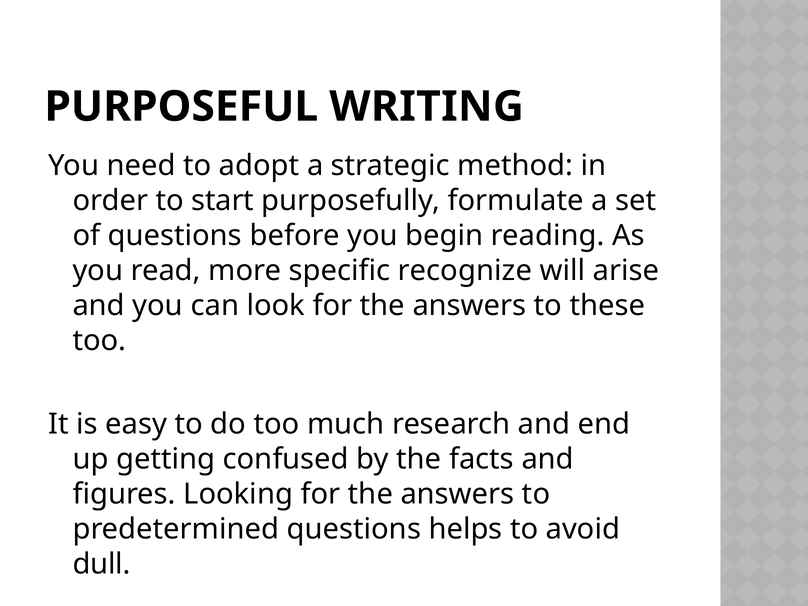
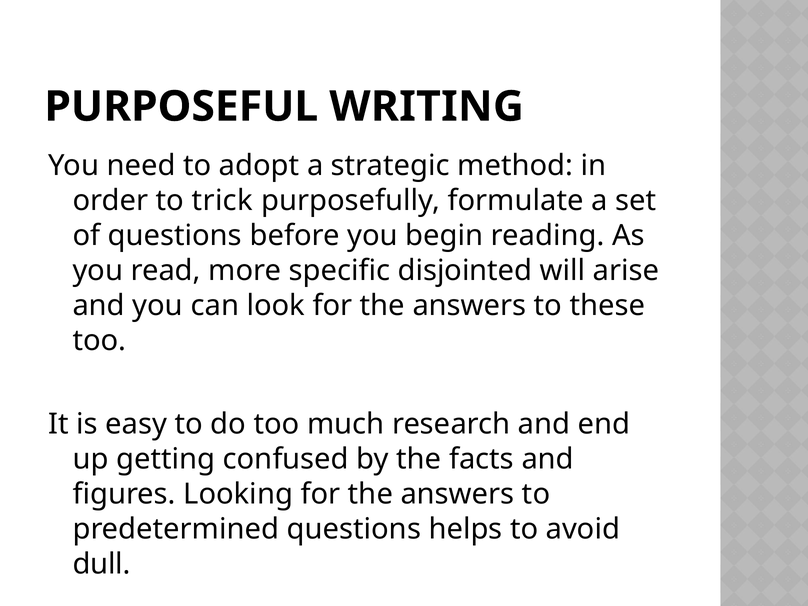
start: start -> trick
recognize: recognize -> disjointed
